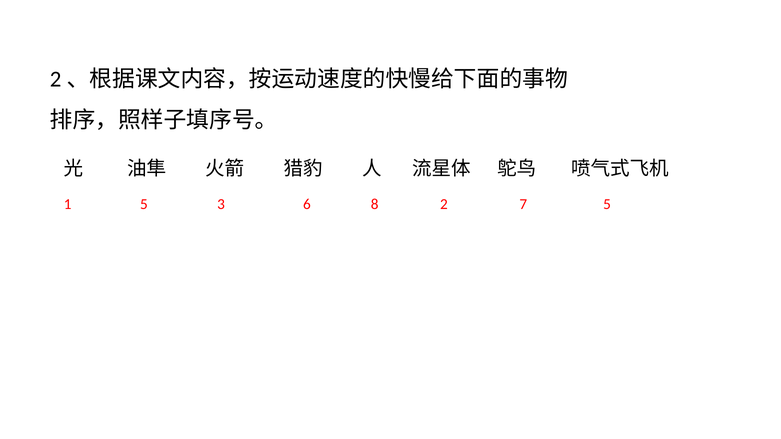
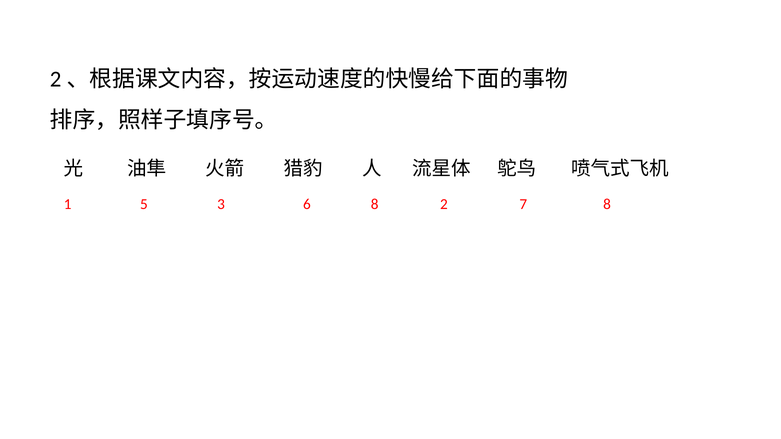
7 5: 5 -> 8
